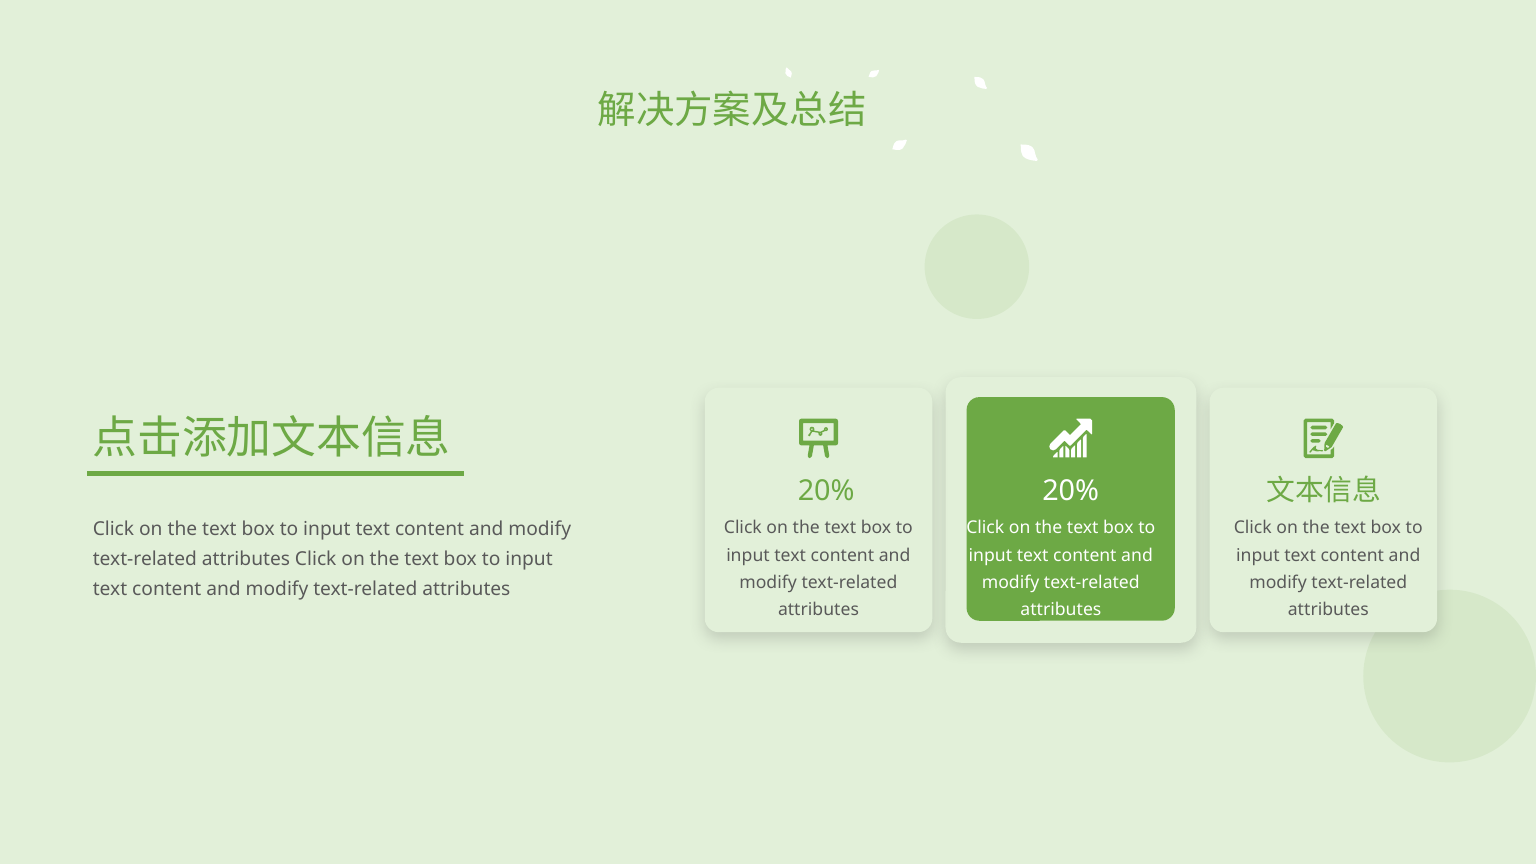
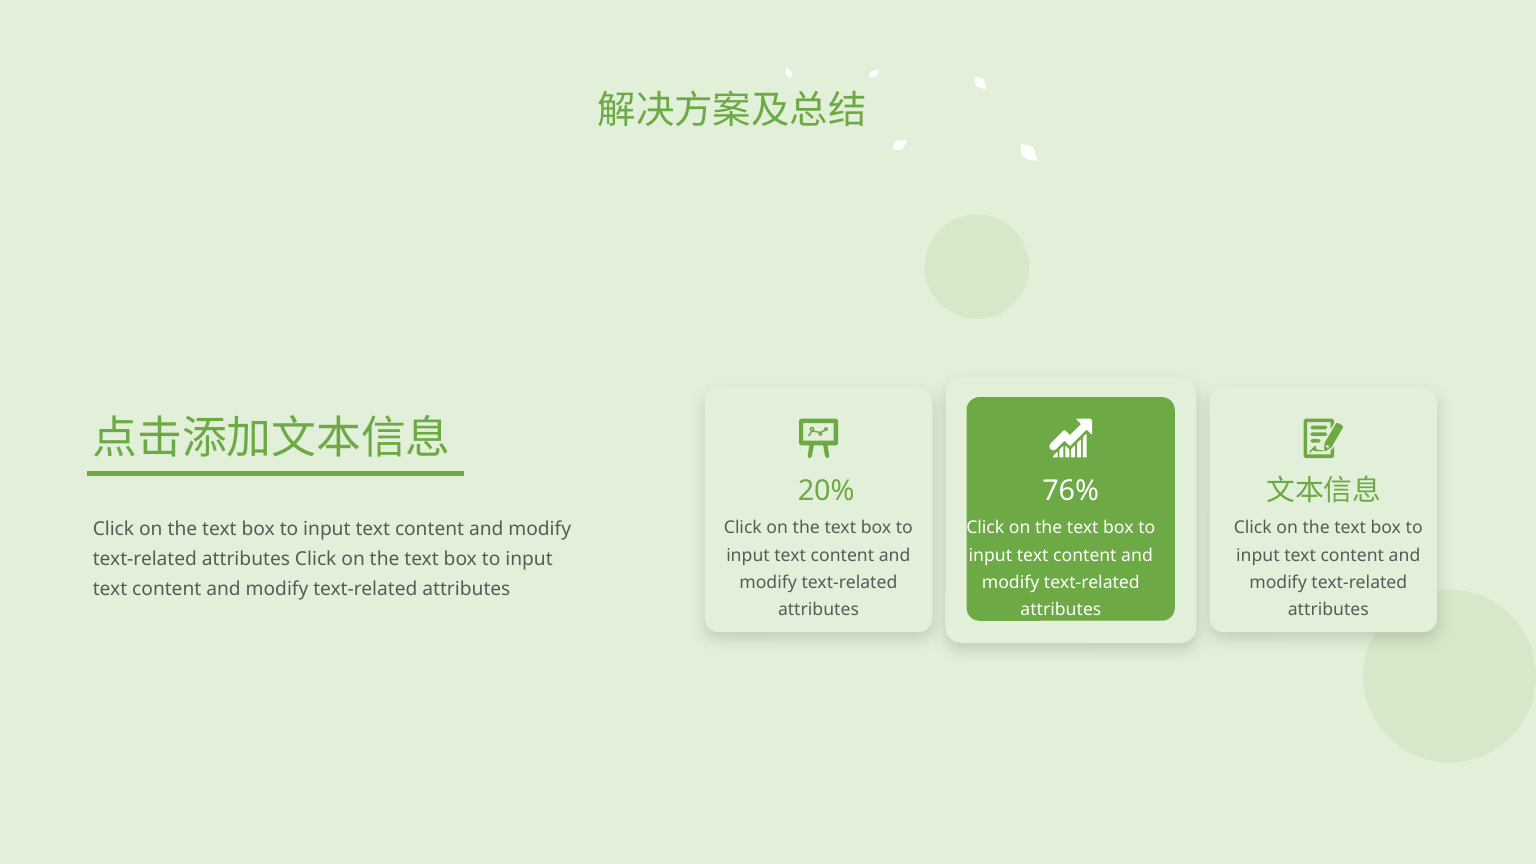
20% at (1071, 491): 20% -> 76%
